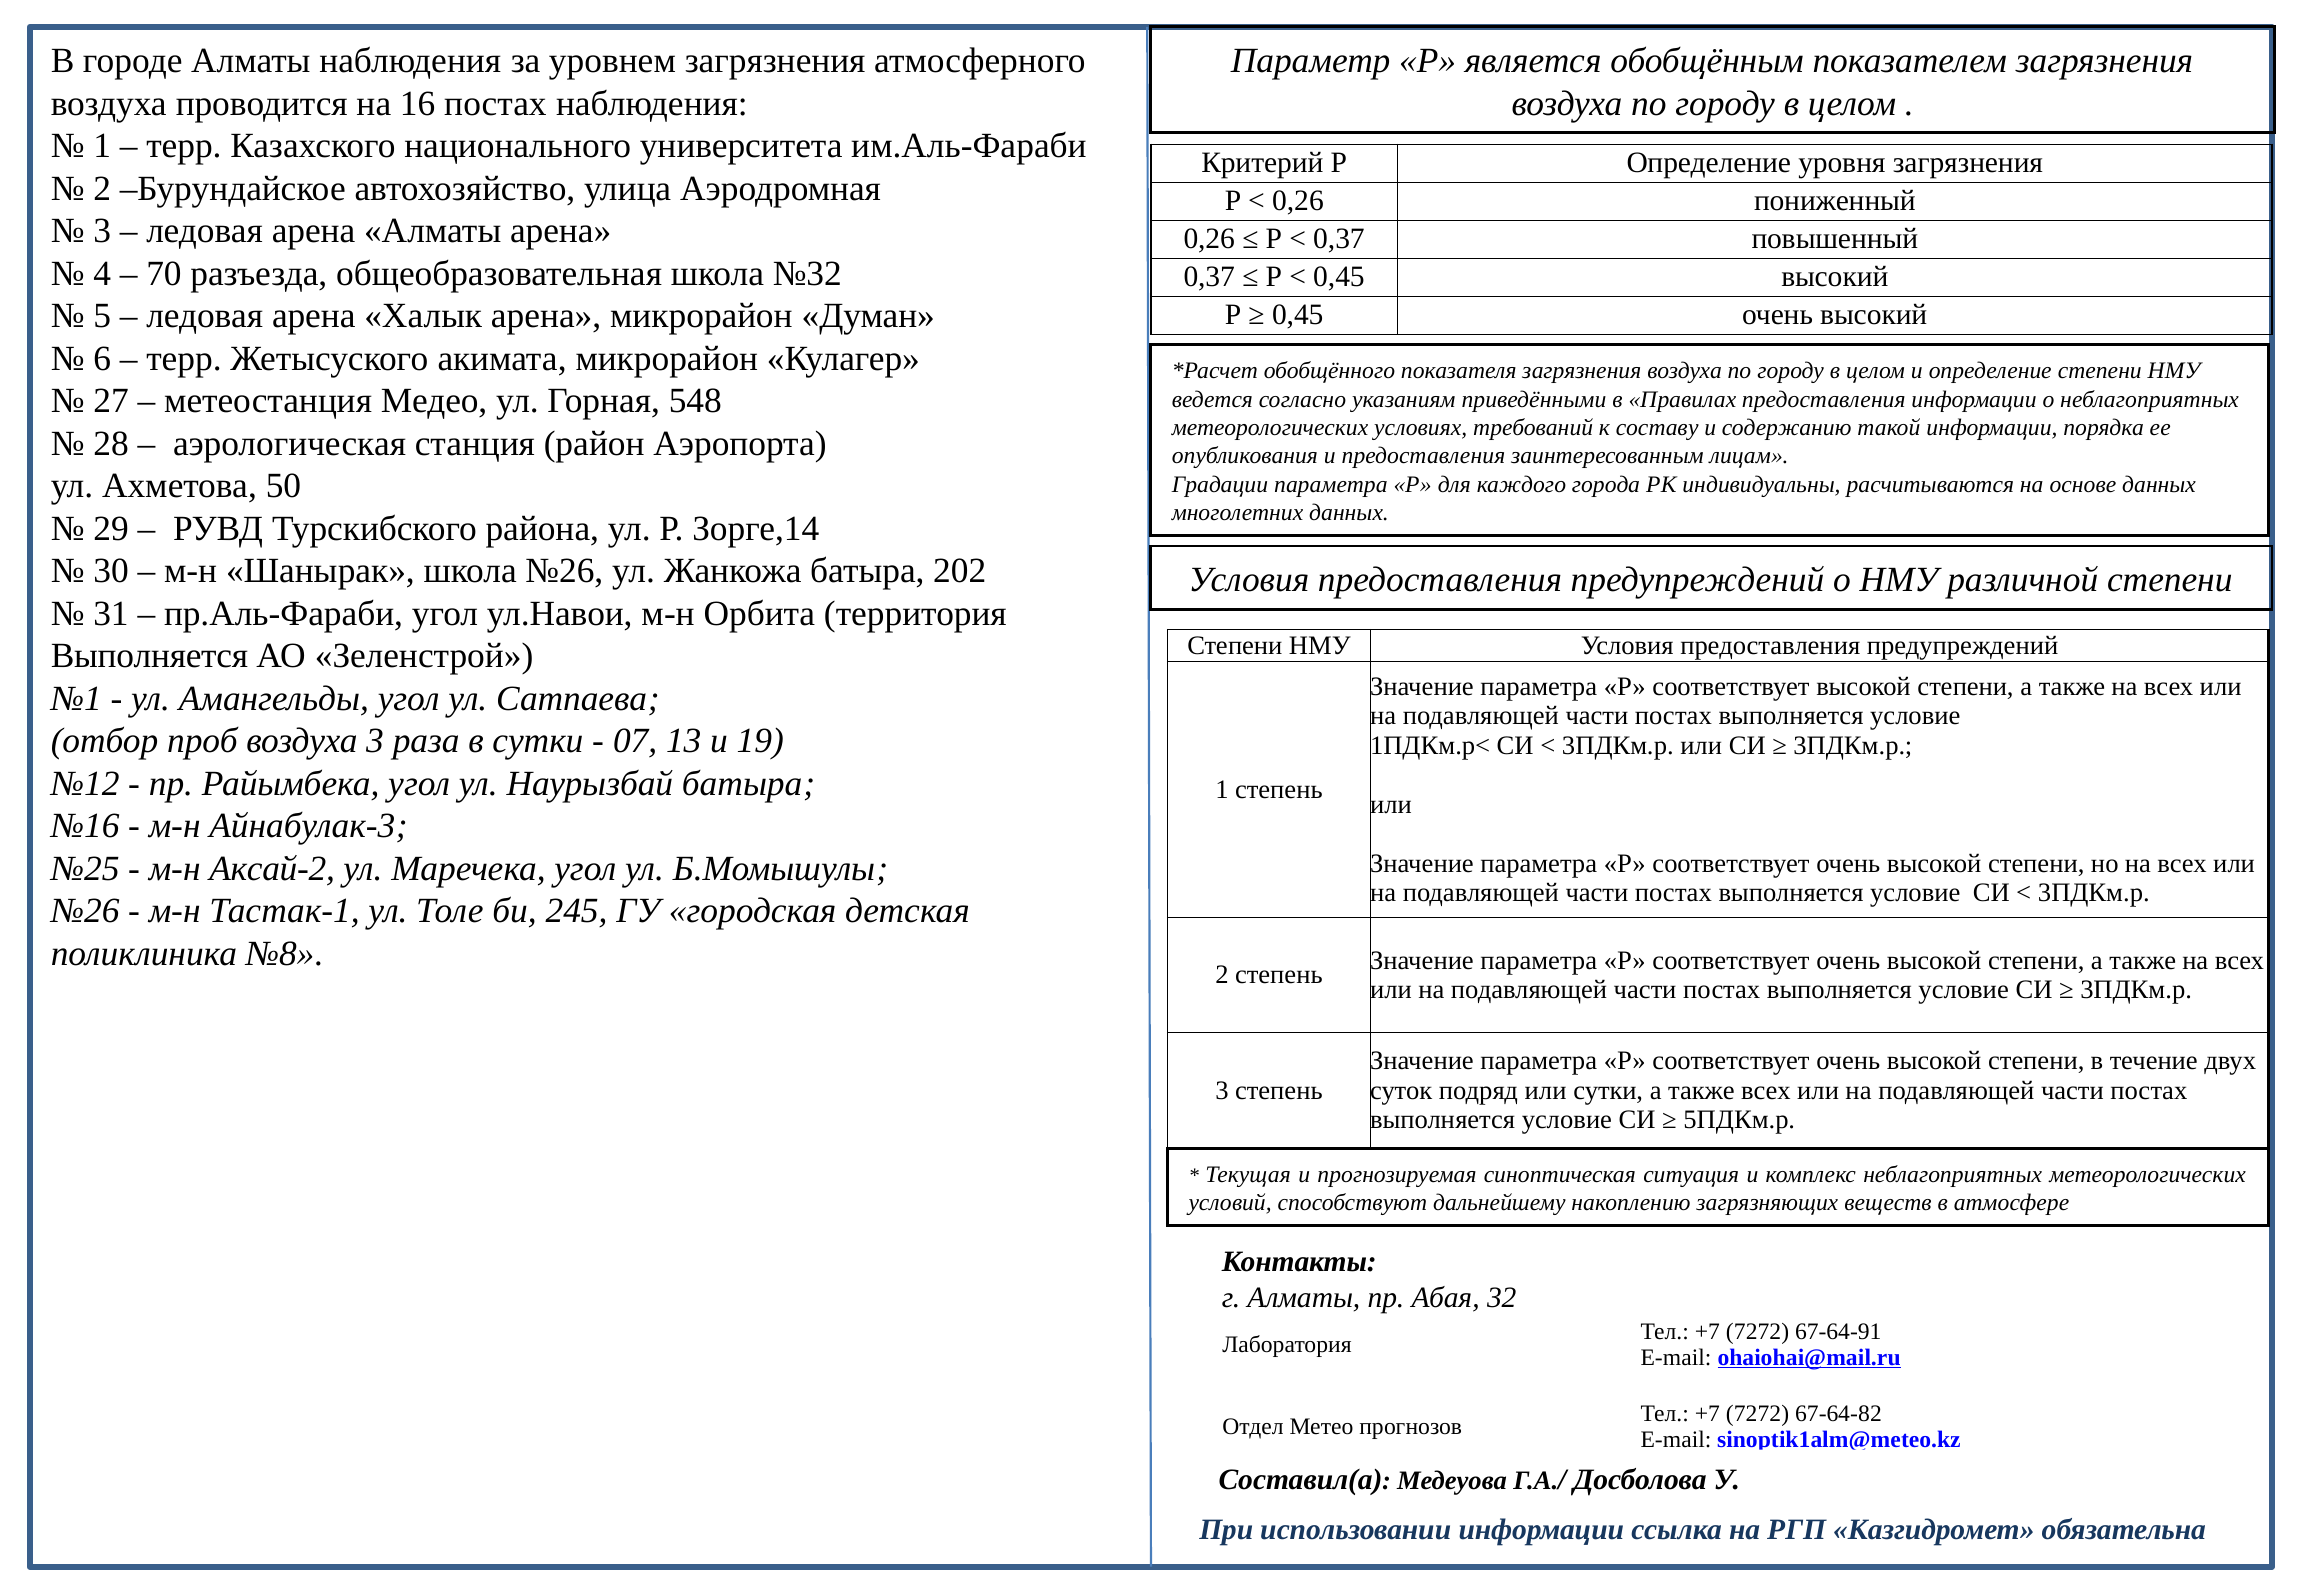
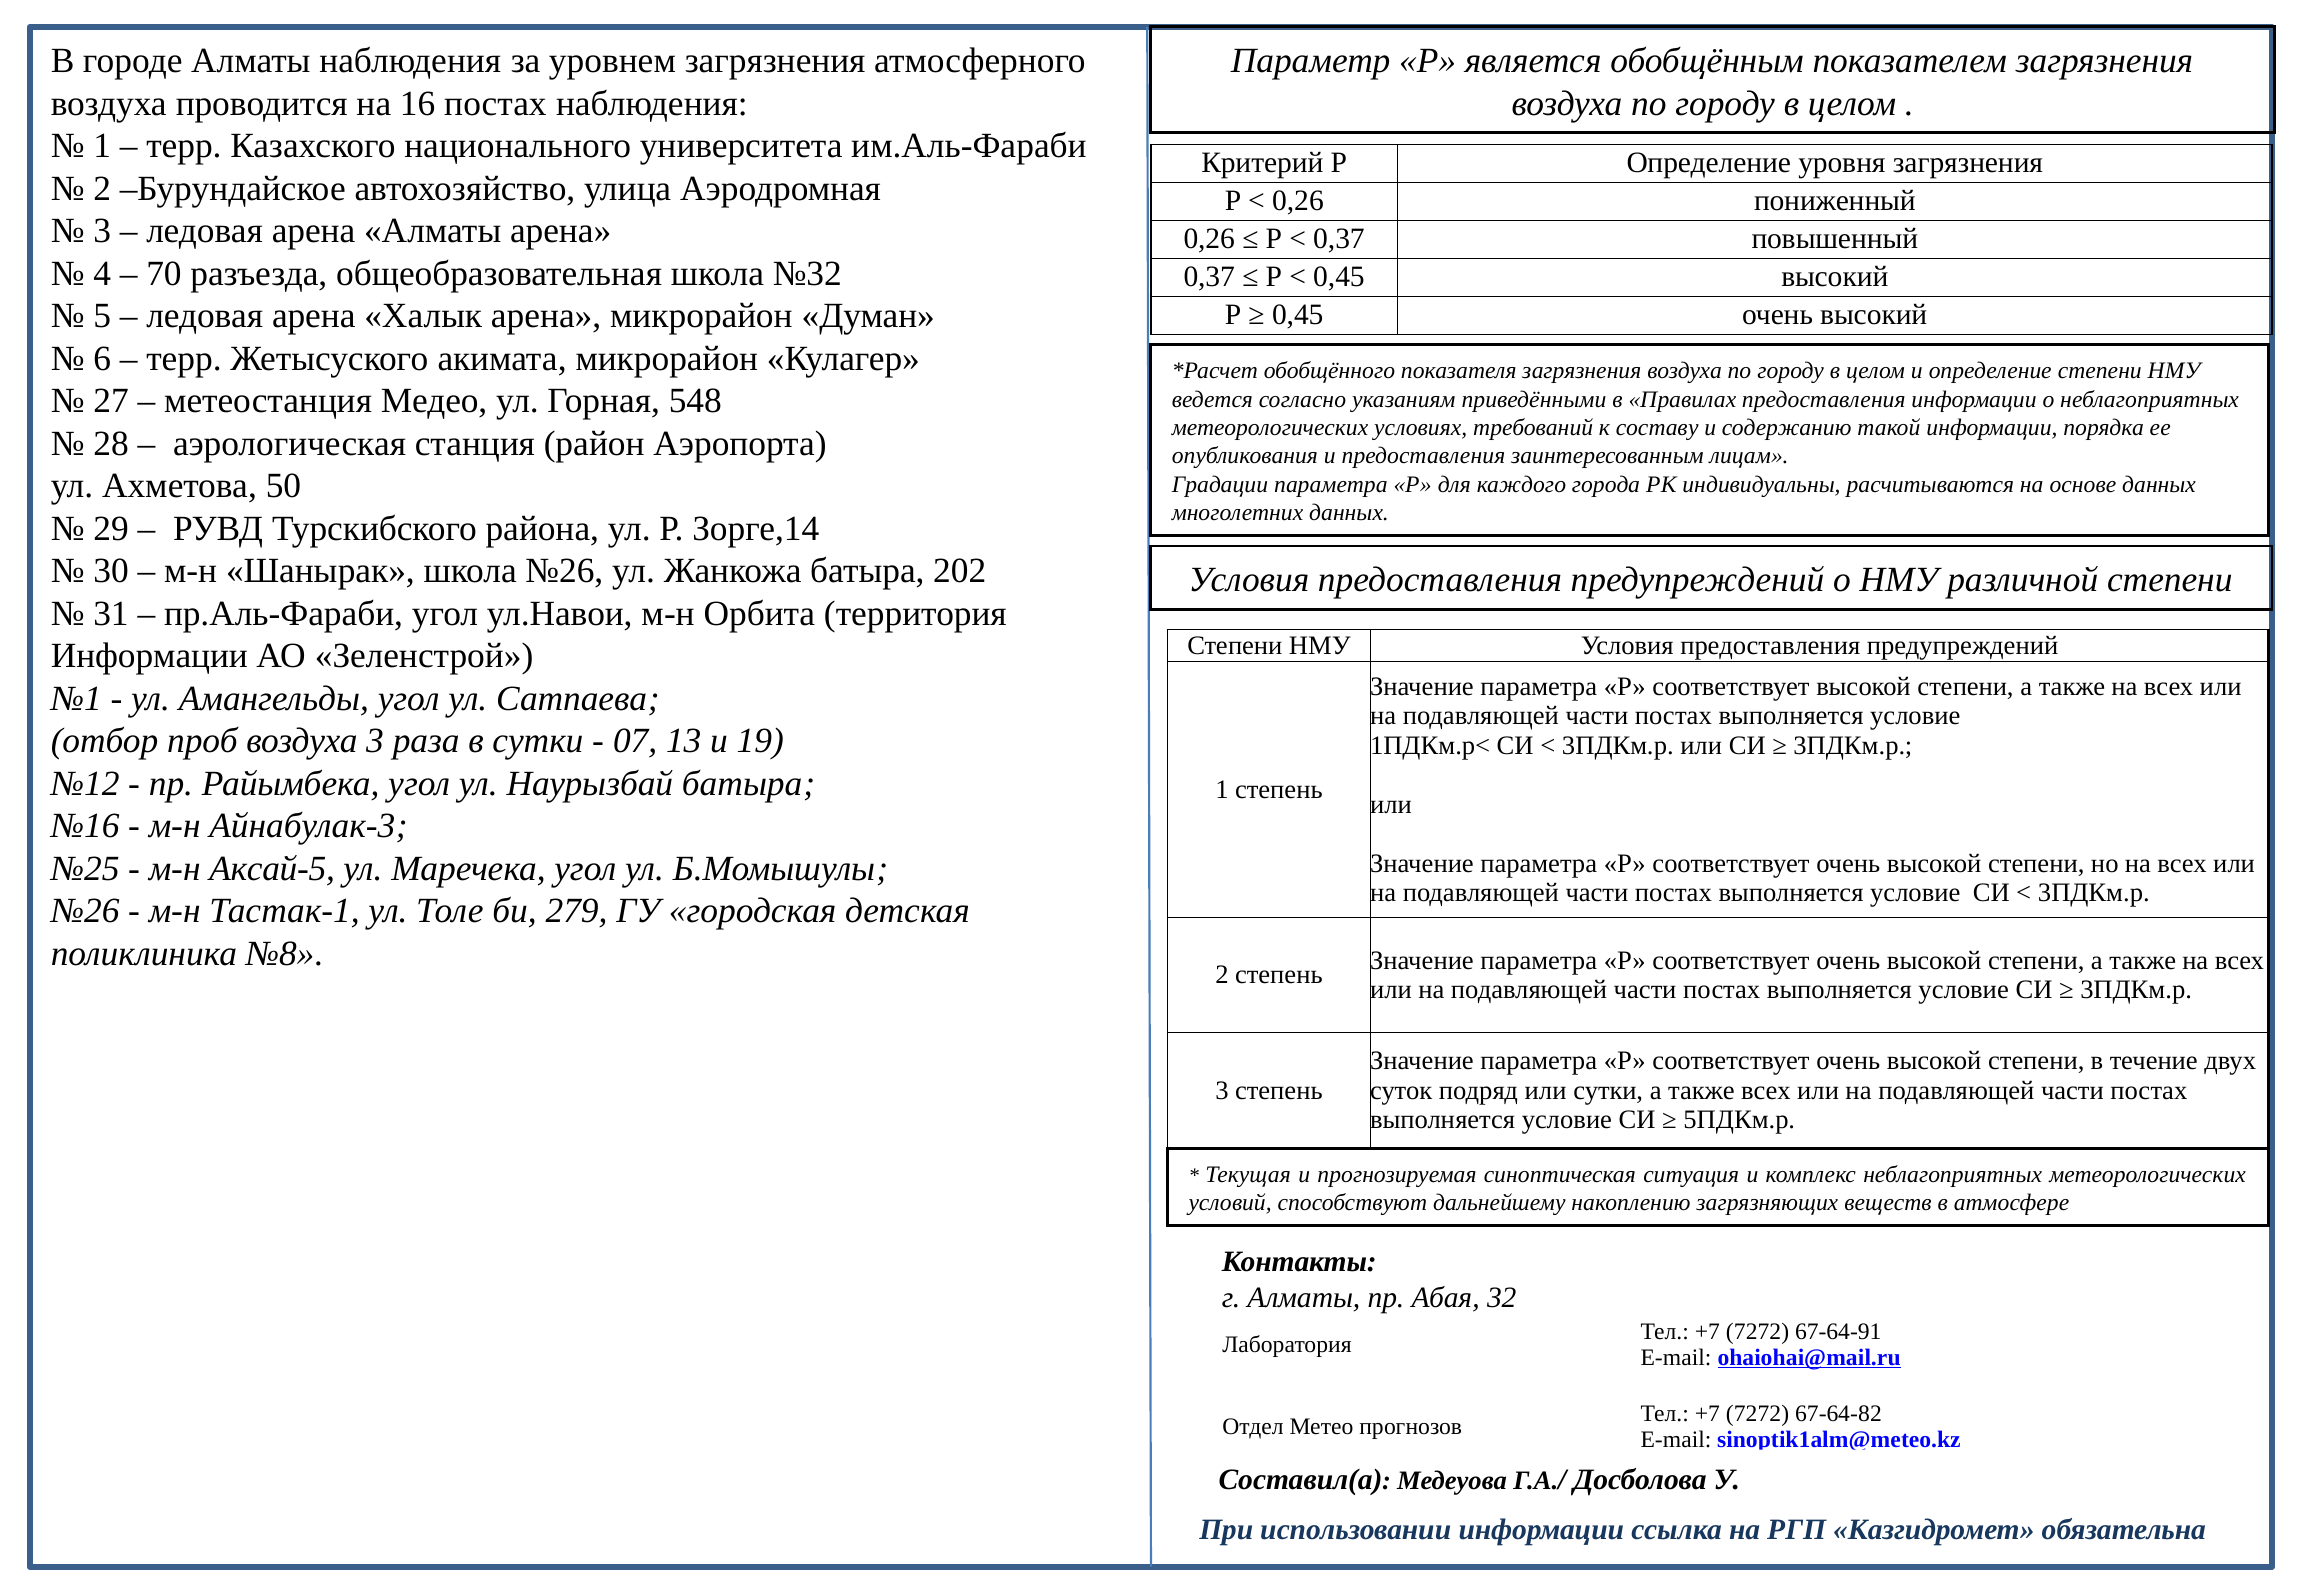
Выполняется at (149, 656): Выполняется -> Информации
Аксай-2: Аксай-2 -> Аксай-5
245: 245 -> 279
